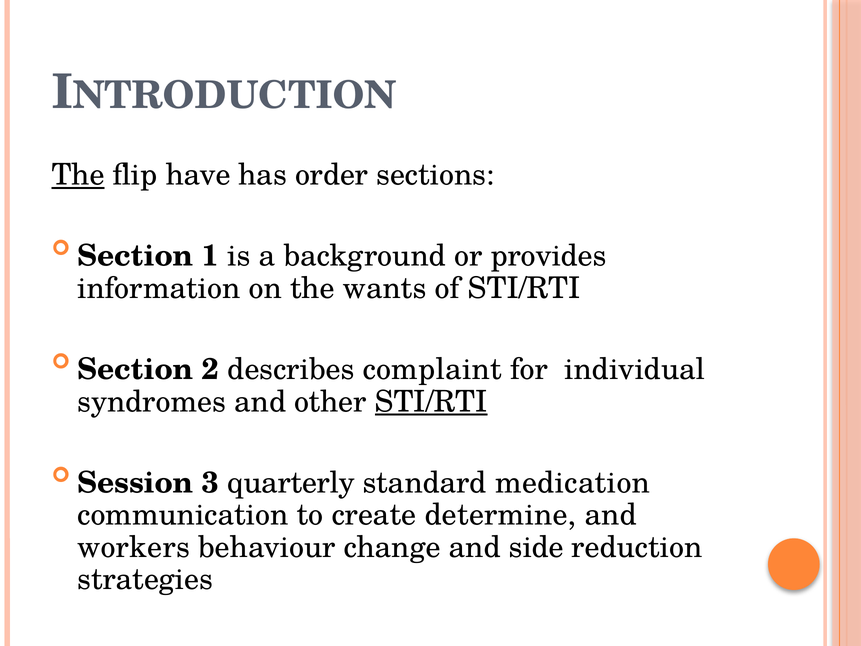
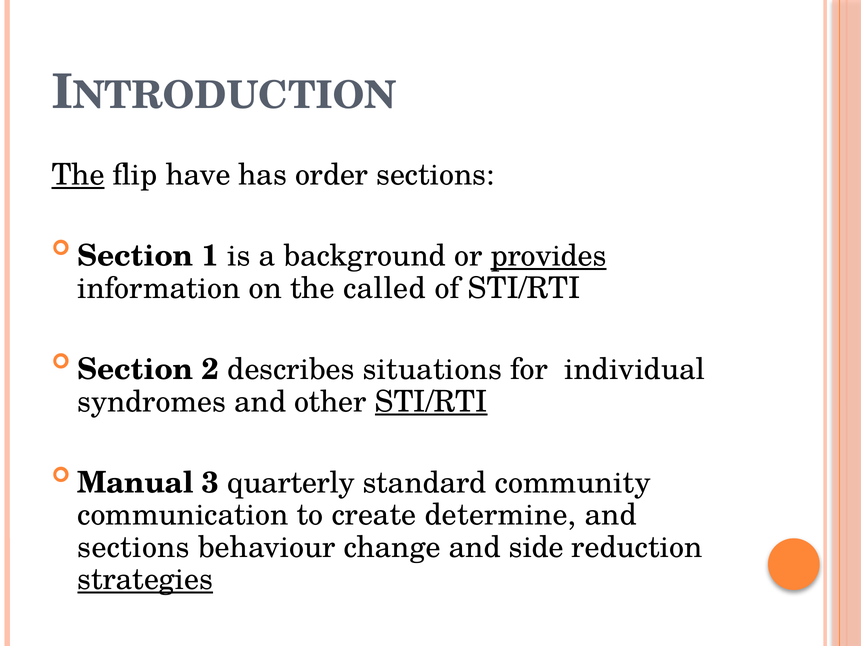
provides underline: none -> present
wants: wants -> called
complaint: complaint -> situations
Session: Session -> Manual
medication: medication -> community
workers at (134, 547): workers -> sections
strategies underline: none -> present
